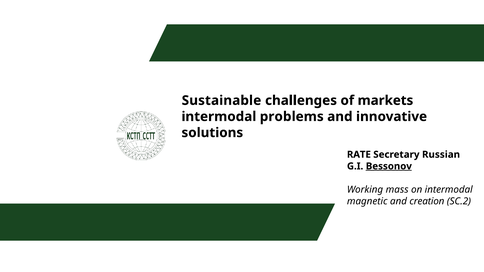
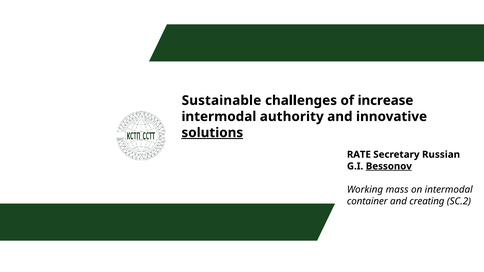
markets: markets -> increase
problems: problems -> authority
solutions underline: none -> present
magnetic: magnetic -> container
creation: creation -> creating
